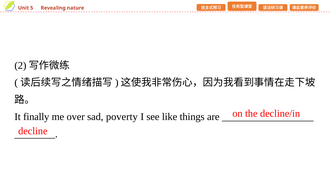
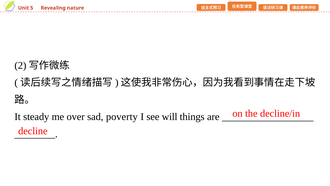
finally: finally -> steady
like: like -> will
